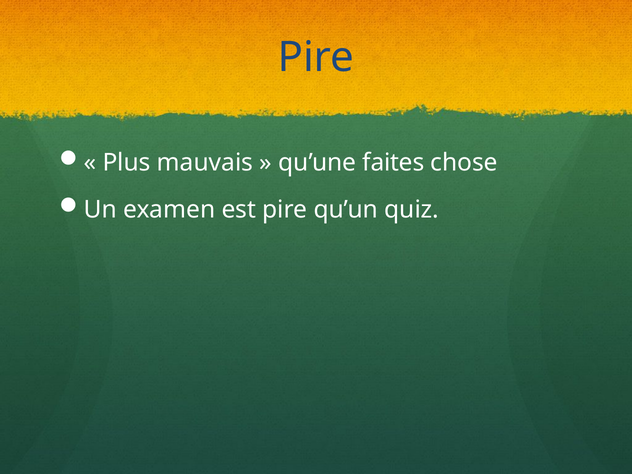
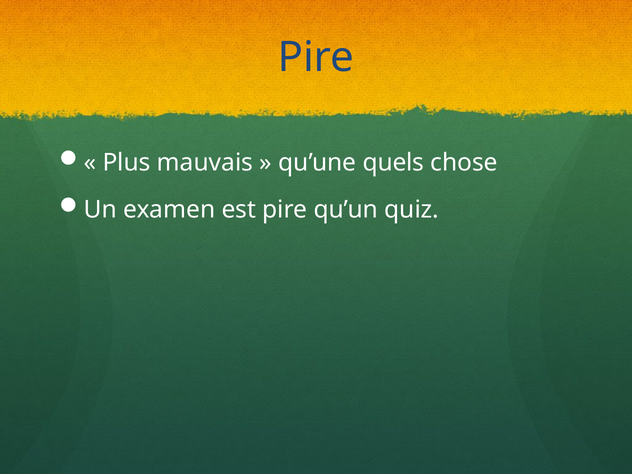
faites: faites -> quels
